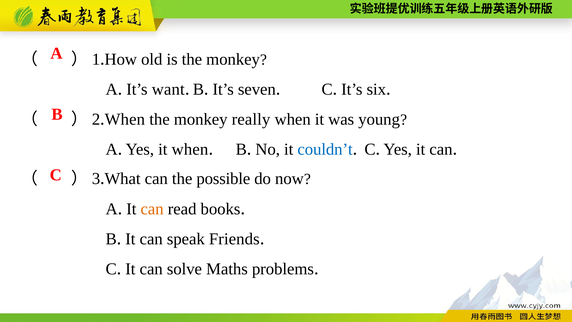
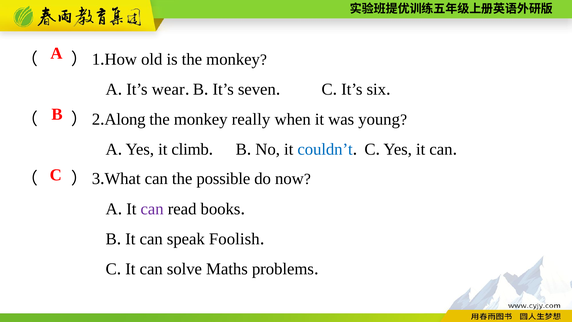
want: want -> wear
When at (125, 119): When -> Along
it when: when -> climb
can at (152, 209) colour: orange -> purple
Friends: Friends -> Foolish
